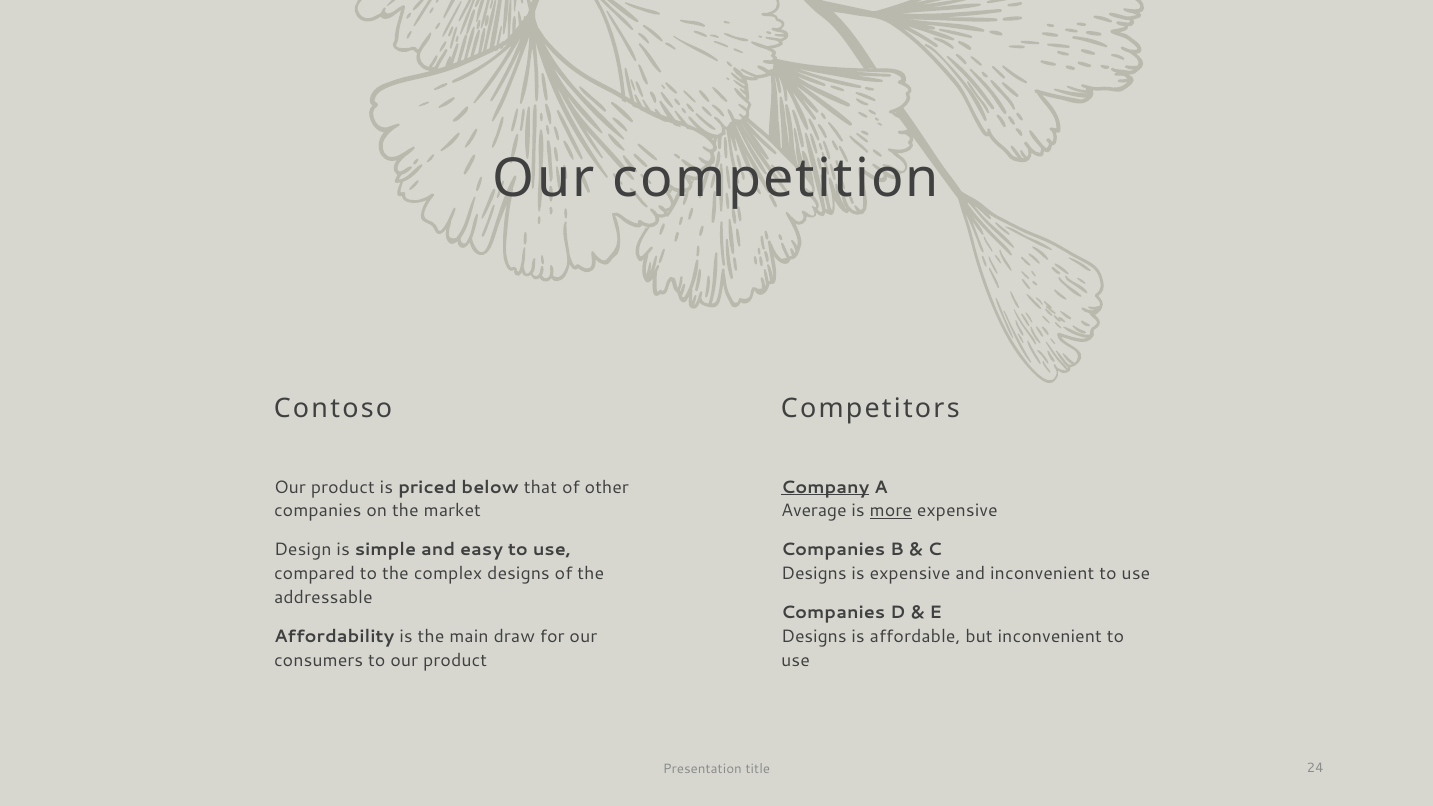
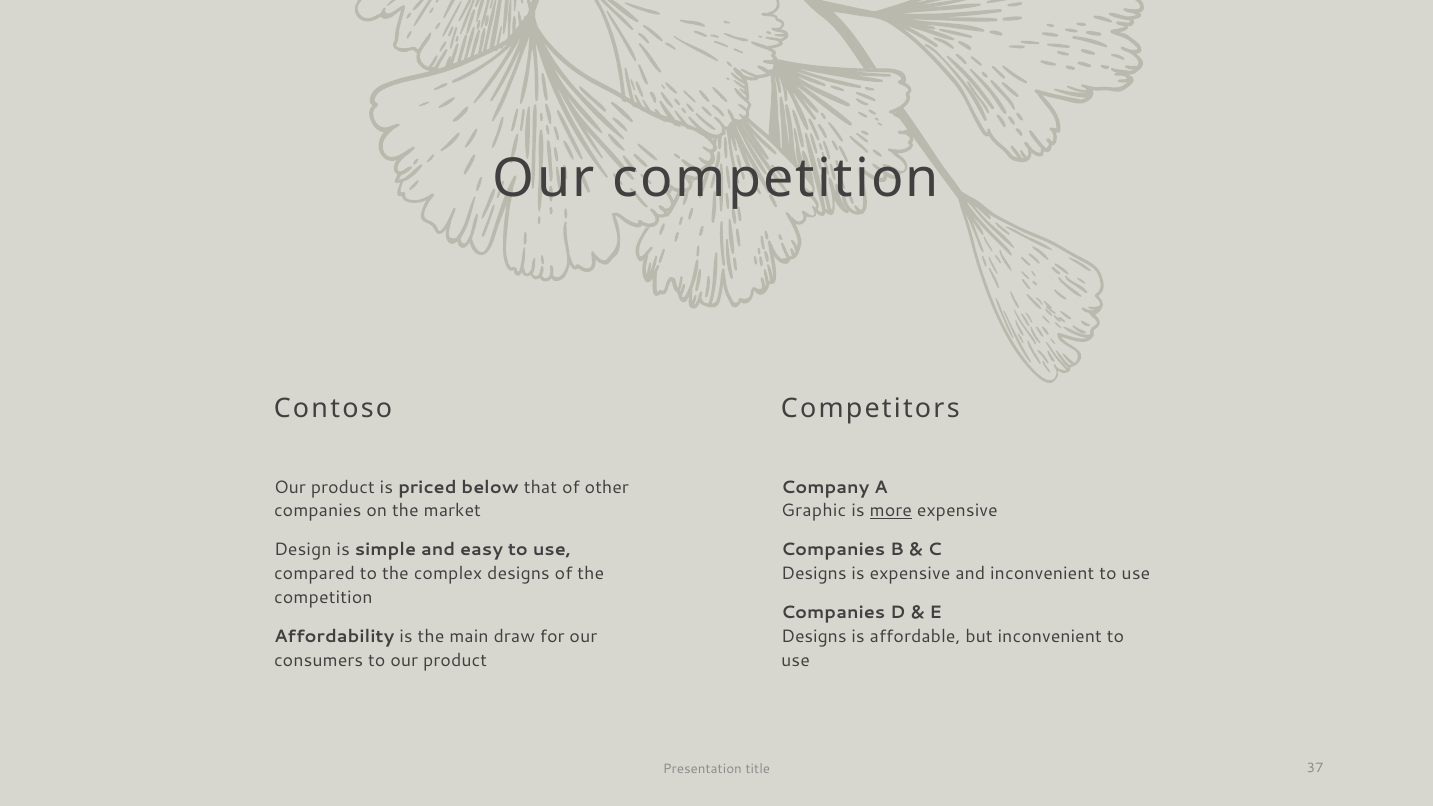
Company underline: present -> none
Average: Average -> Graphic
addressable at (323, 598): addressable -> competition
24: 24 -> 37
